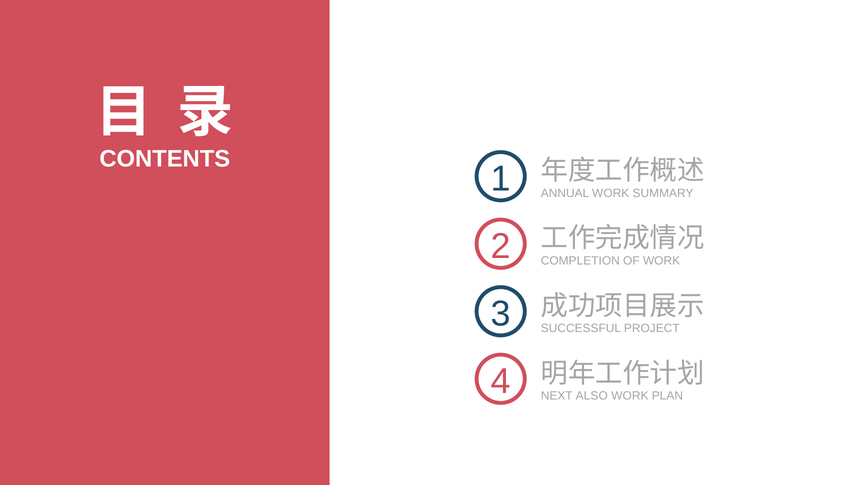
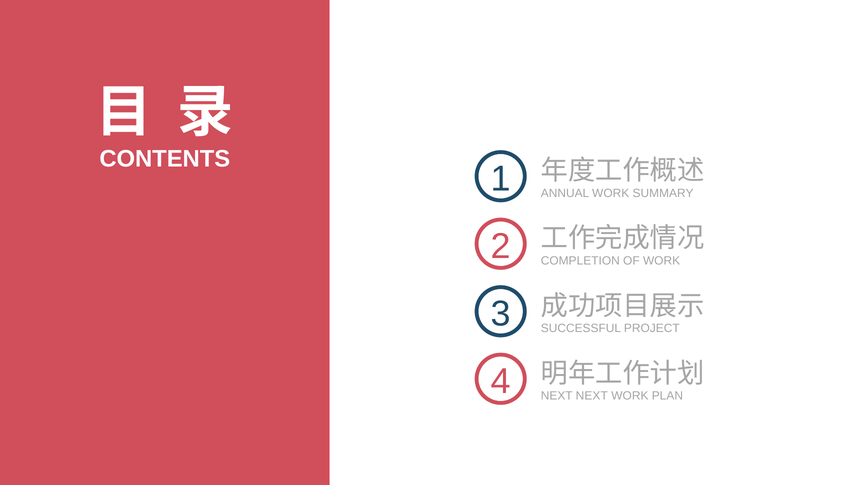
NEXT ALSO: ALSO -> NEXT
